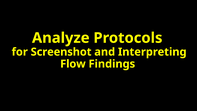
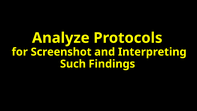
Flow: Flow -> Such
